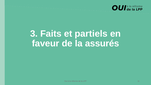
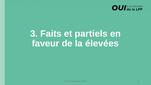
assurés: assurés -> élevées
